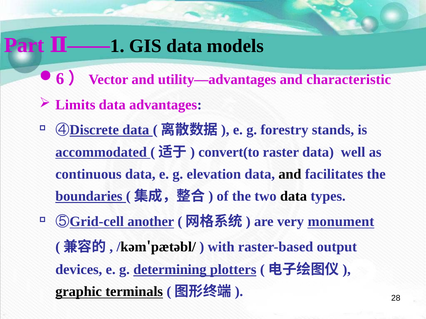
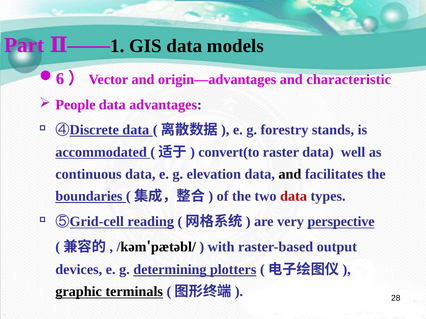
utility—advantages: utility—advantages -> origin—advantages
Limits: Limits -> People
data at (294, 197) colour: black -> red
another: another -> reading
monument: monument -> perspective
